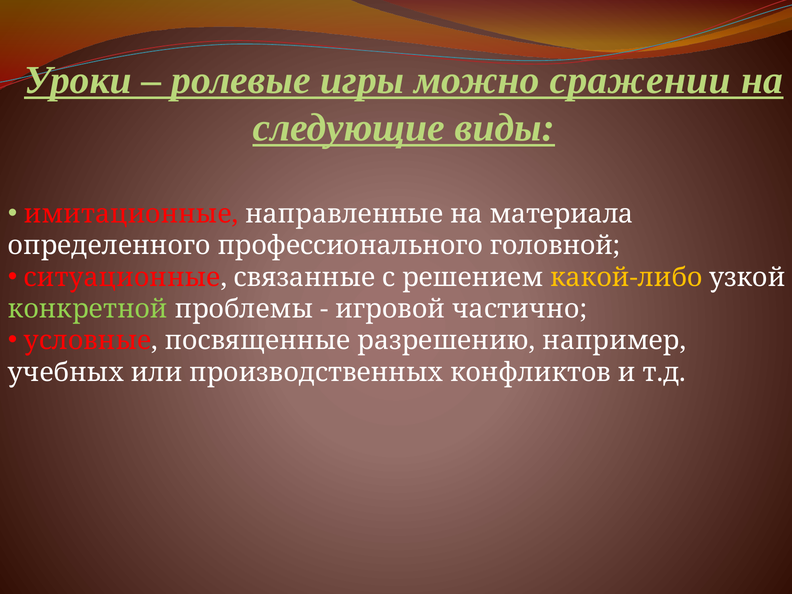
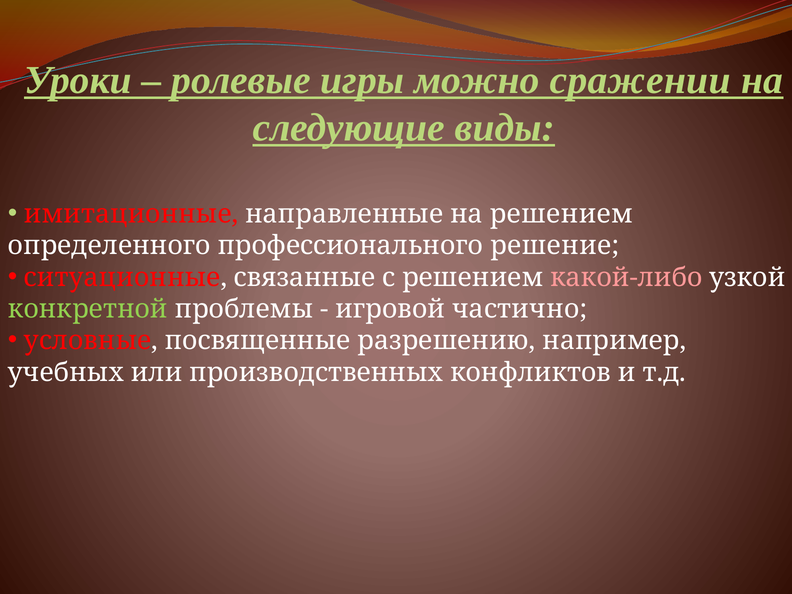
на материала: материала -> решением
головной: головной -> решение
какой-либо colour: yellow -> pink
